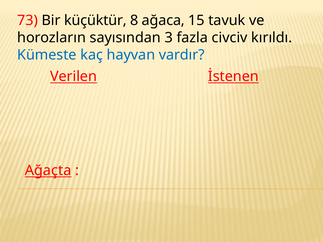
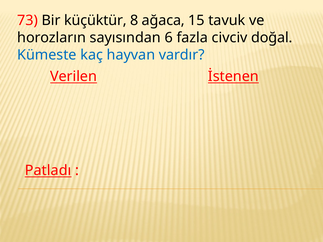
3: 3 -> 6
kırıldı: kırıldı -> doğal
Ağaçta: Ağaçta -> Patladı
